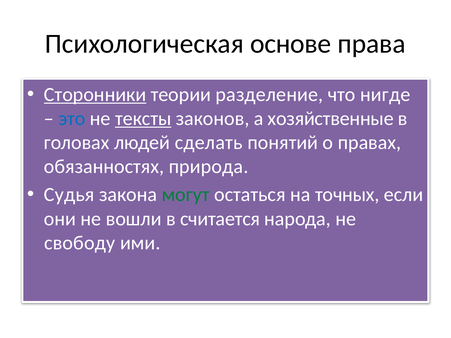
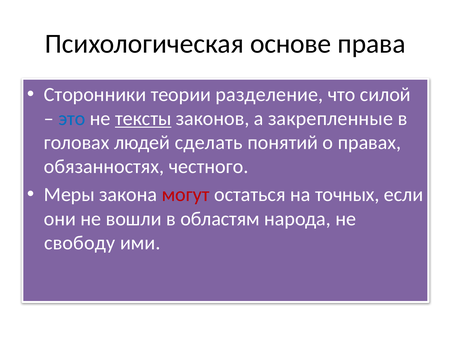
Сторонники underline: present -> none
нигде: нигде -> силой
хозяйственные: хозяйственные -> закрепленные
природа: природа -> честного
Судья: Судья -> Меры
могут colour: green -> red
считается: считается -> областям
